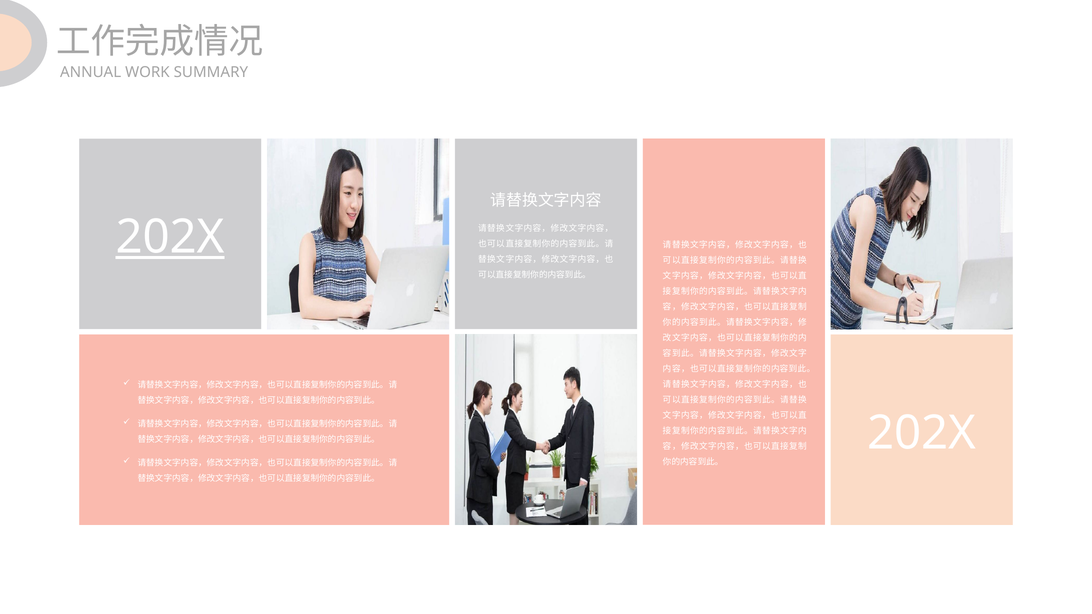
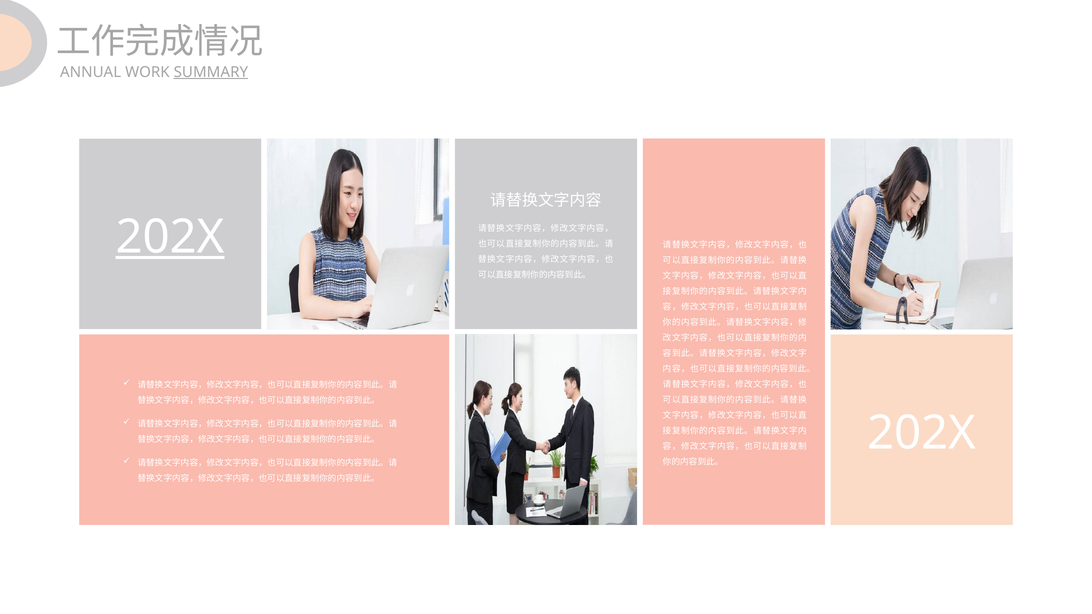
SUMMARY underline: none -> present
